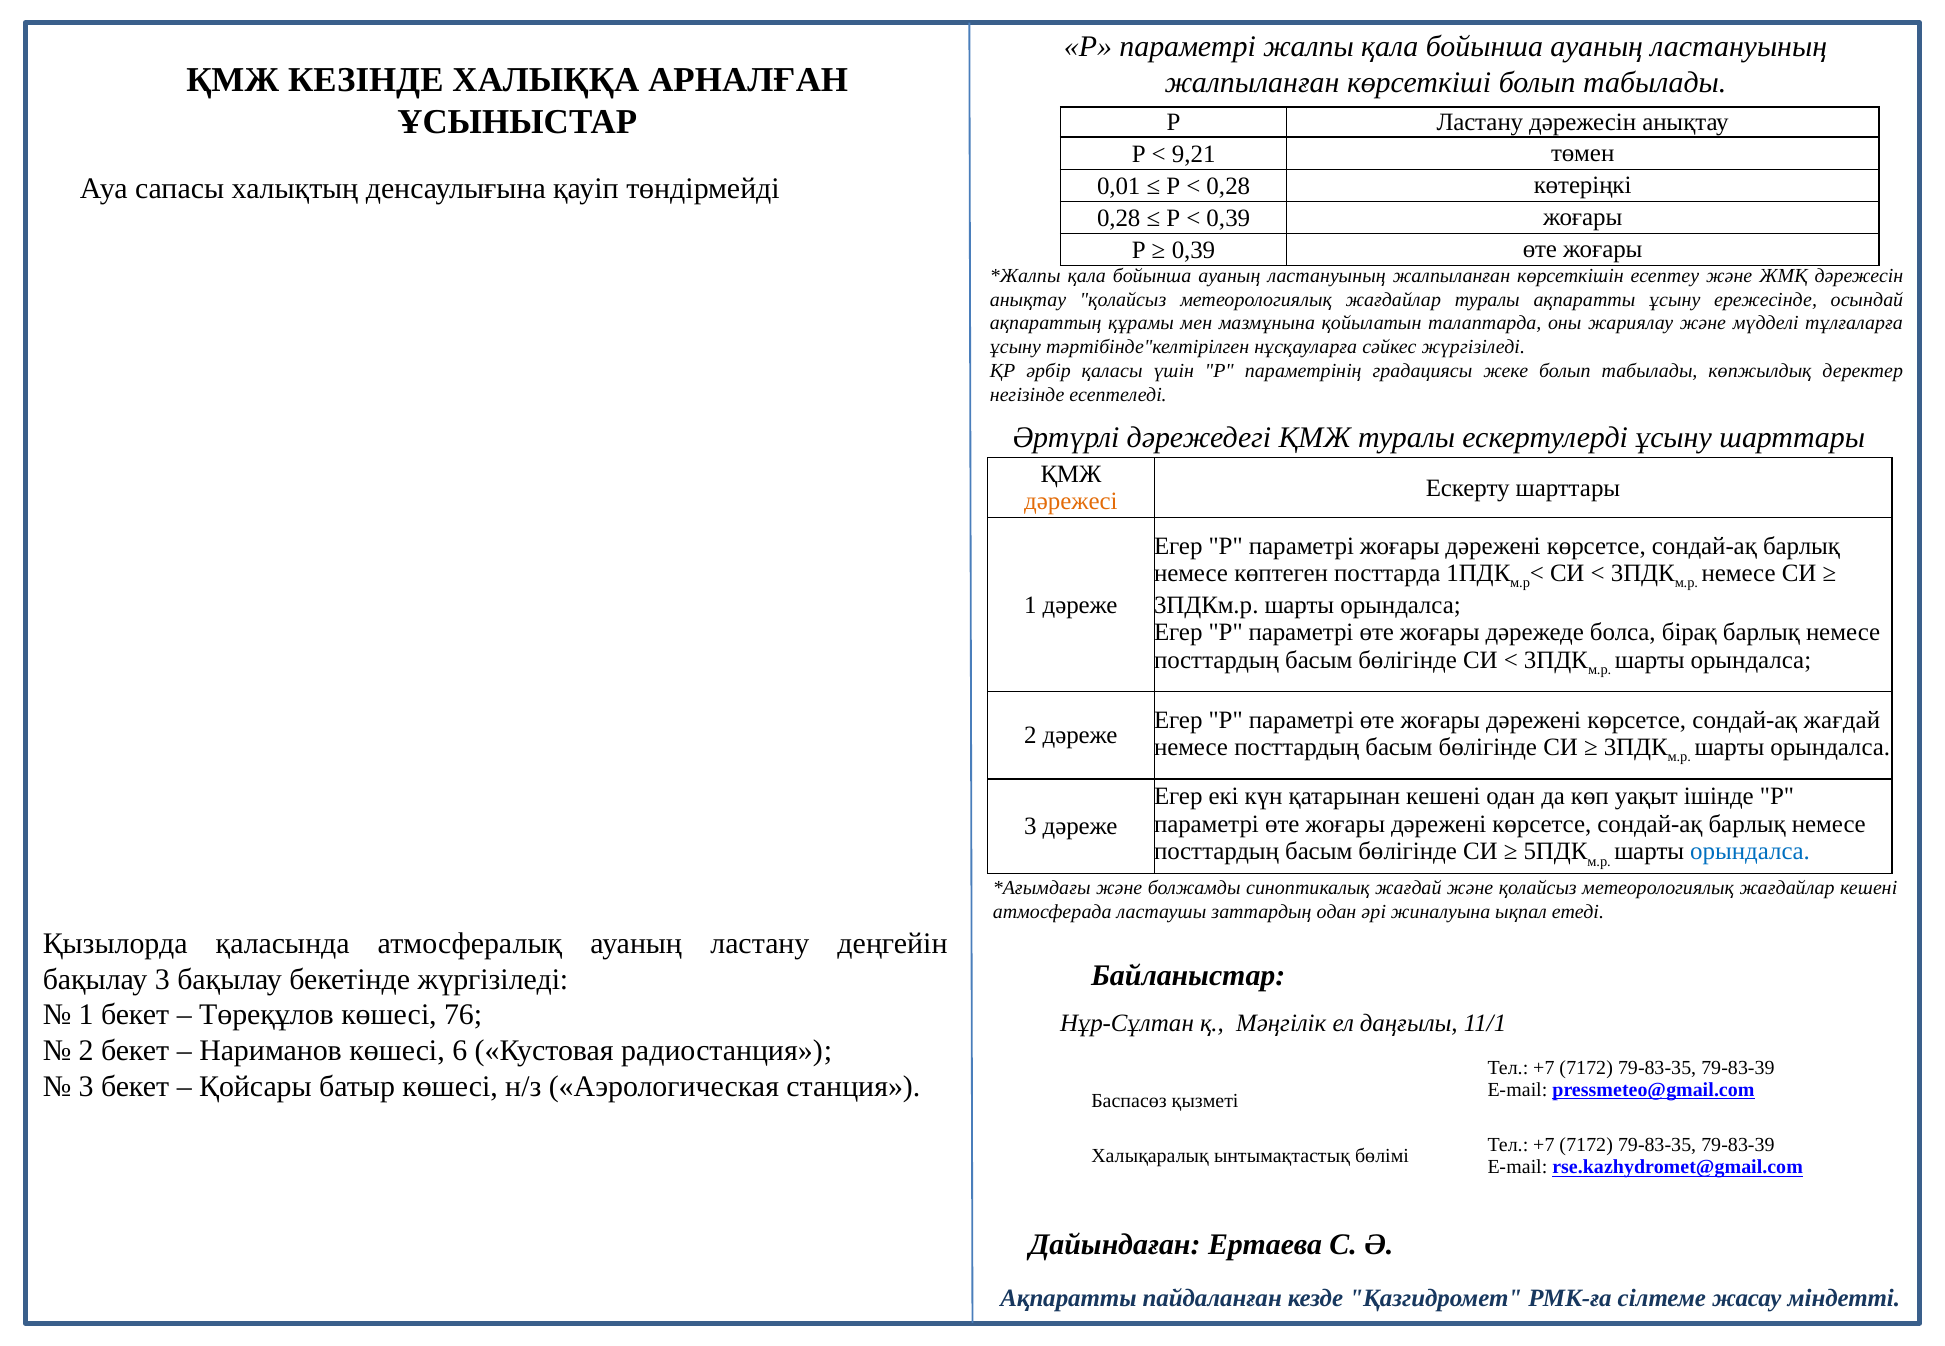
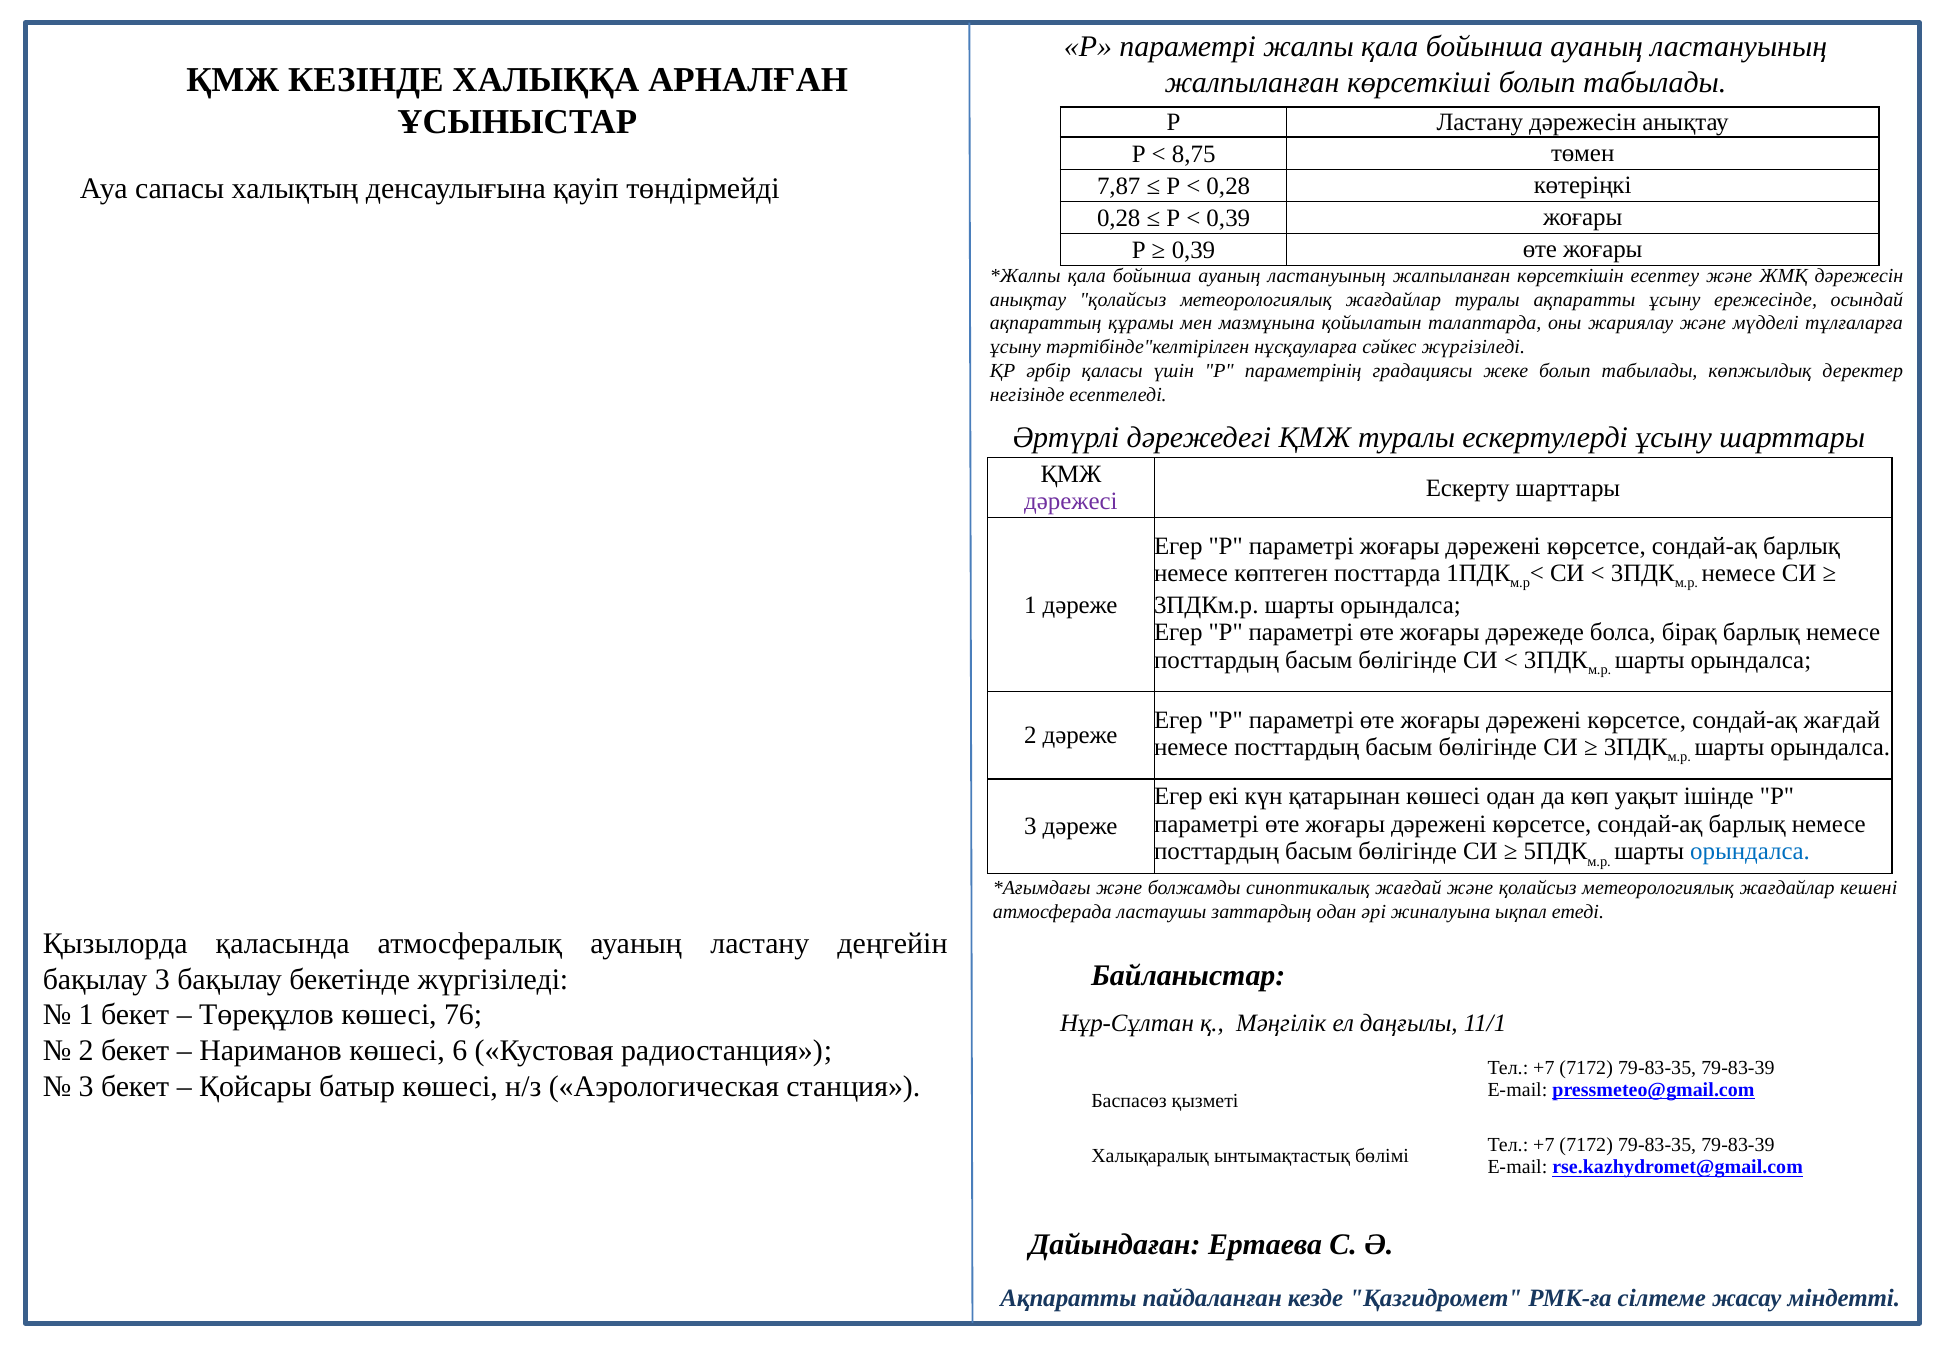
9,21: 9,21 -> 8,75
0,01: 0,01 -> 7,87
дәрежесі colour: orange -> purple
қатарынан кешені: кешені -> көшесі
